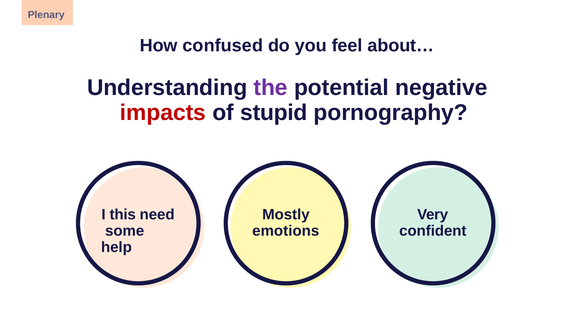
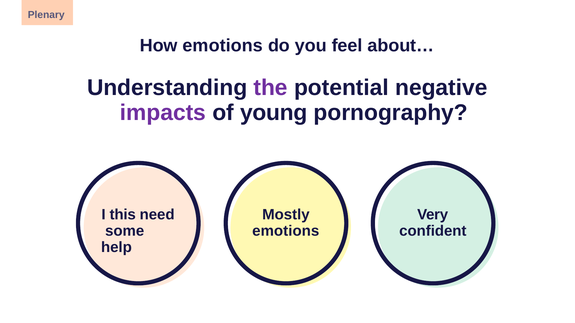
How confused: confused -> emotions
impacts colour: red -> purple
stupid: stupid -> young
